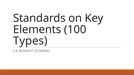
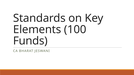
Types: Types -> Funds
